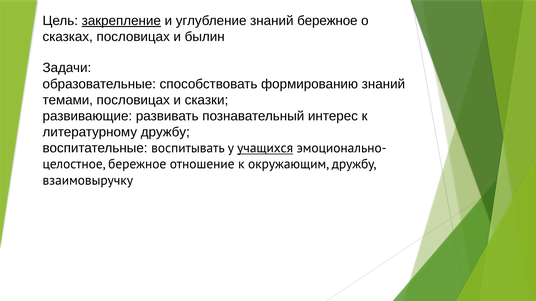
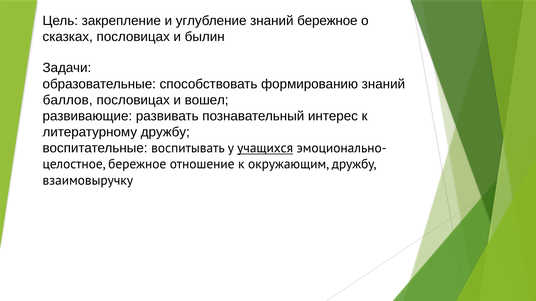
закрепление underline: present -> none
темами: темами -> баллов
сказки: сказки -> вошел
